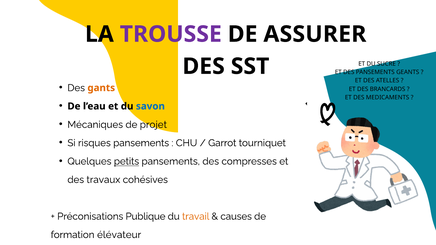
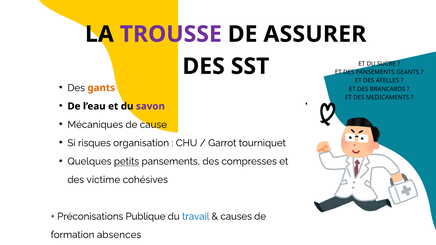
savon colour: blue -> purple
projet: projet -> cause
risques pansements: pansements -> organisation
travaux: travaux -> victime
travail colour: orange -> blue
élévateur: élévateur -> absences
